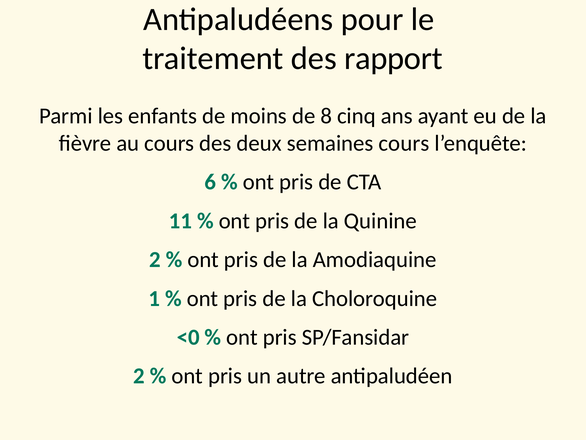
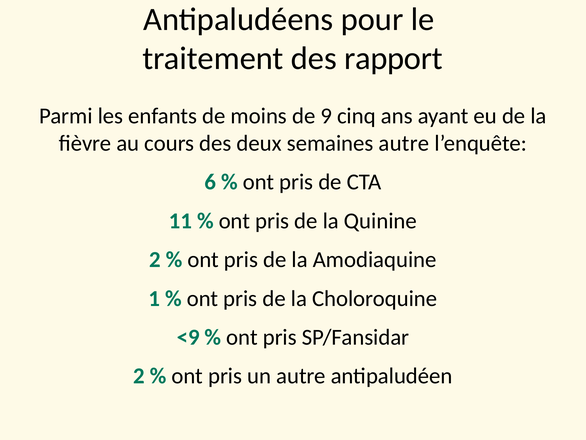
8: 8 -> 9
semaines cours: cours -> autre
<0: <0 -> <9
